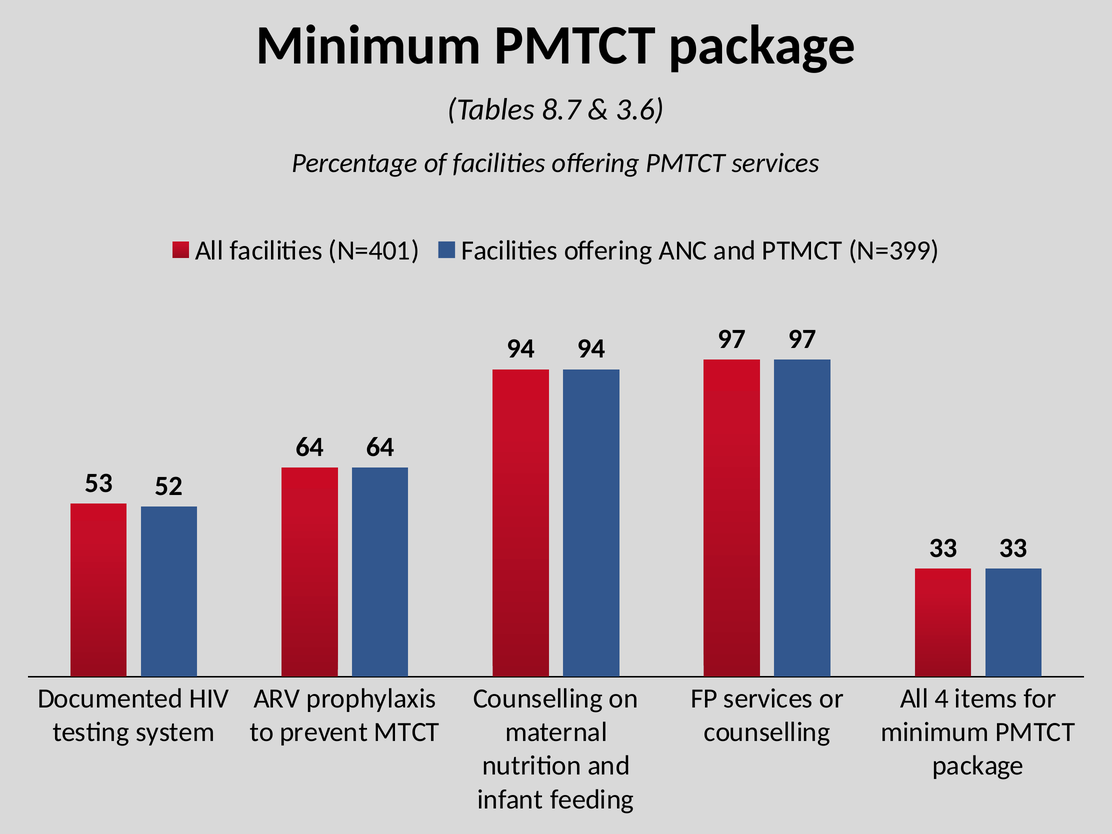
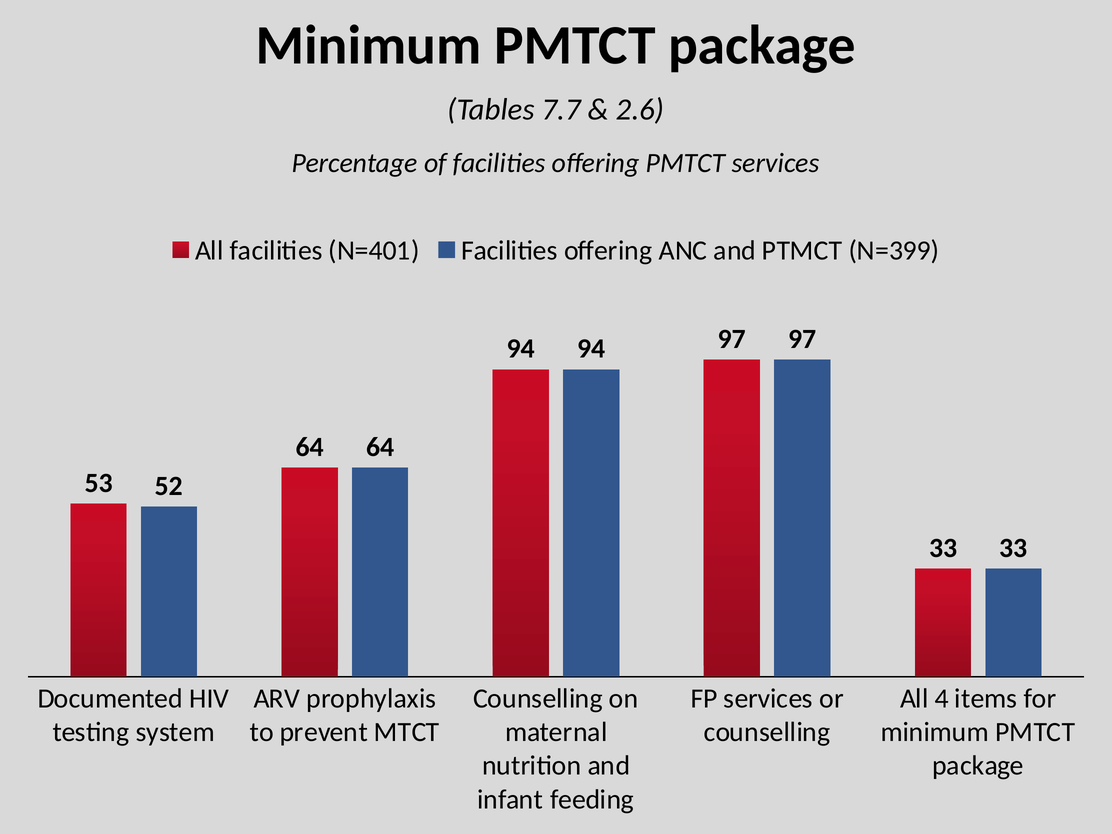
8.7: 8.7 -> 7.7
3.6: 3.6 -> 2.6
